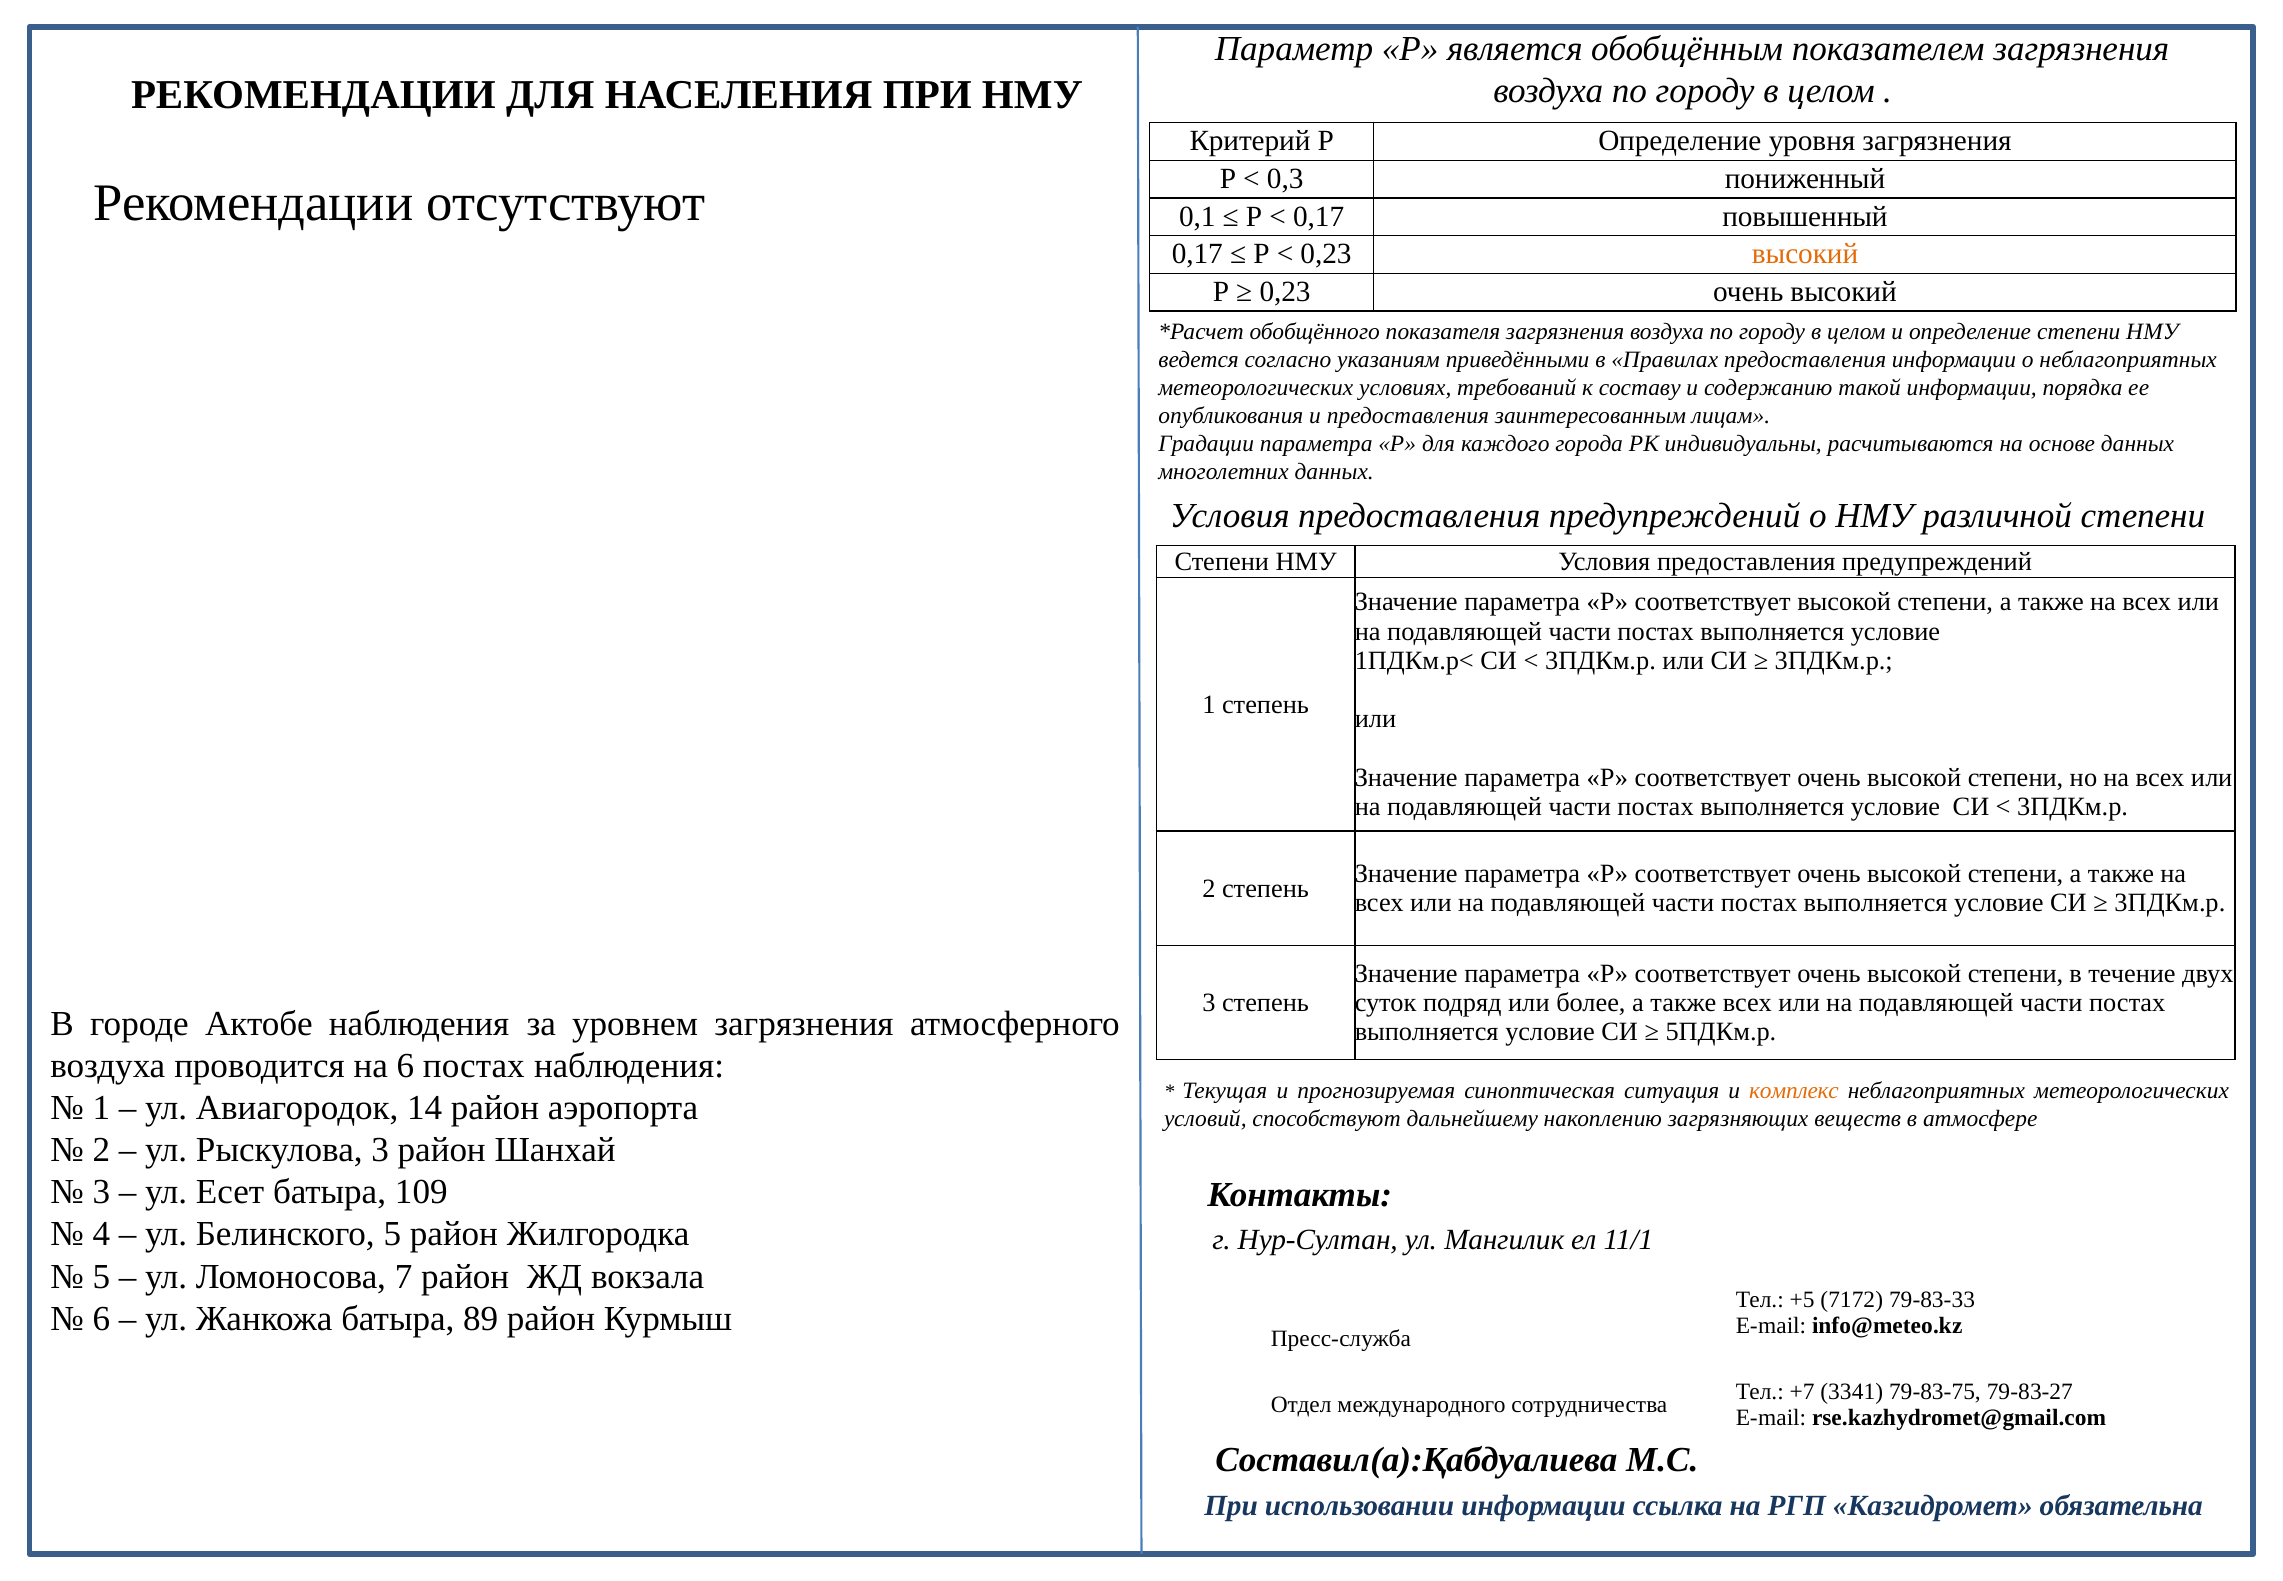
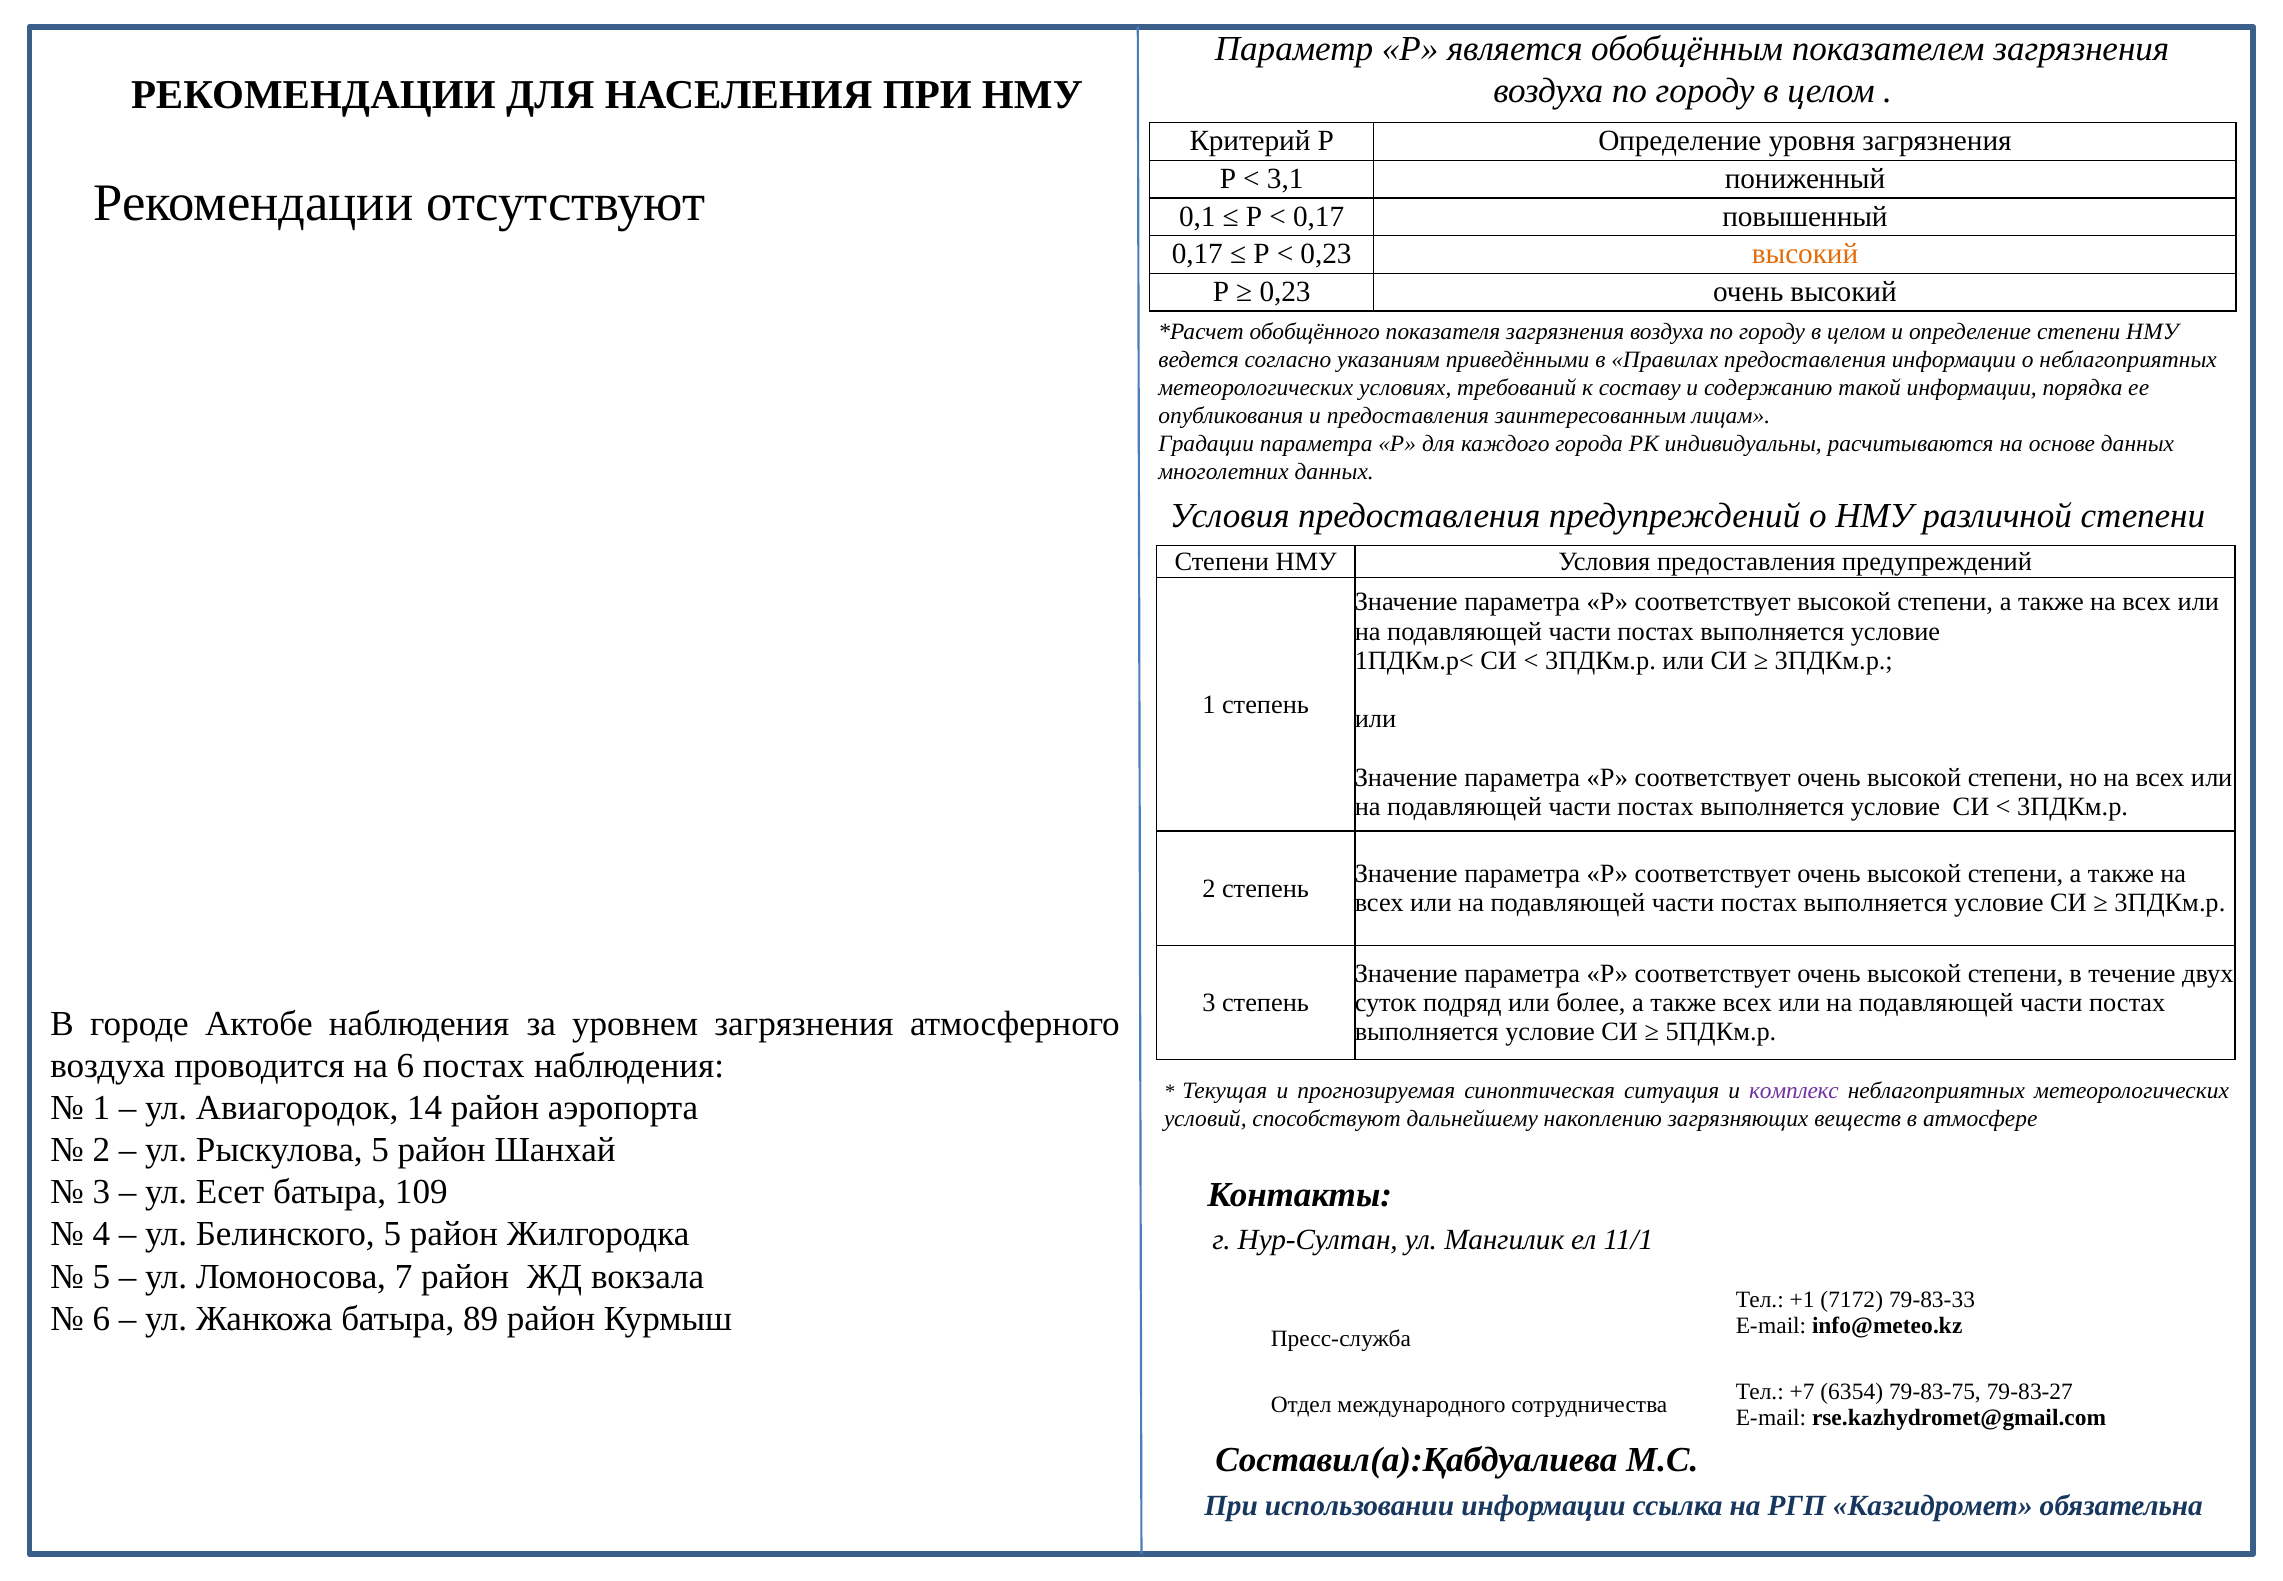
0,3: 0,3 -> 3,1
комплекс colour: orange -> purple
Рыскулова 3: 3 -> 5
+5: +5 -> +1
3341: 3341 -> 6354
